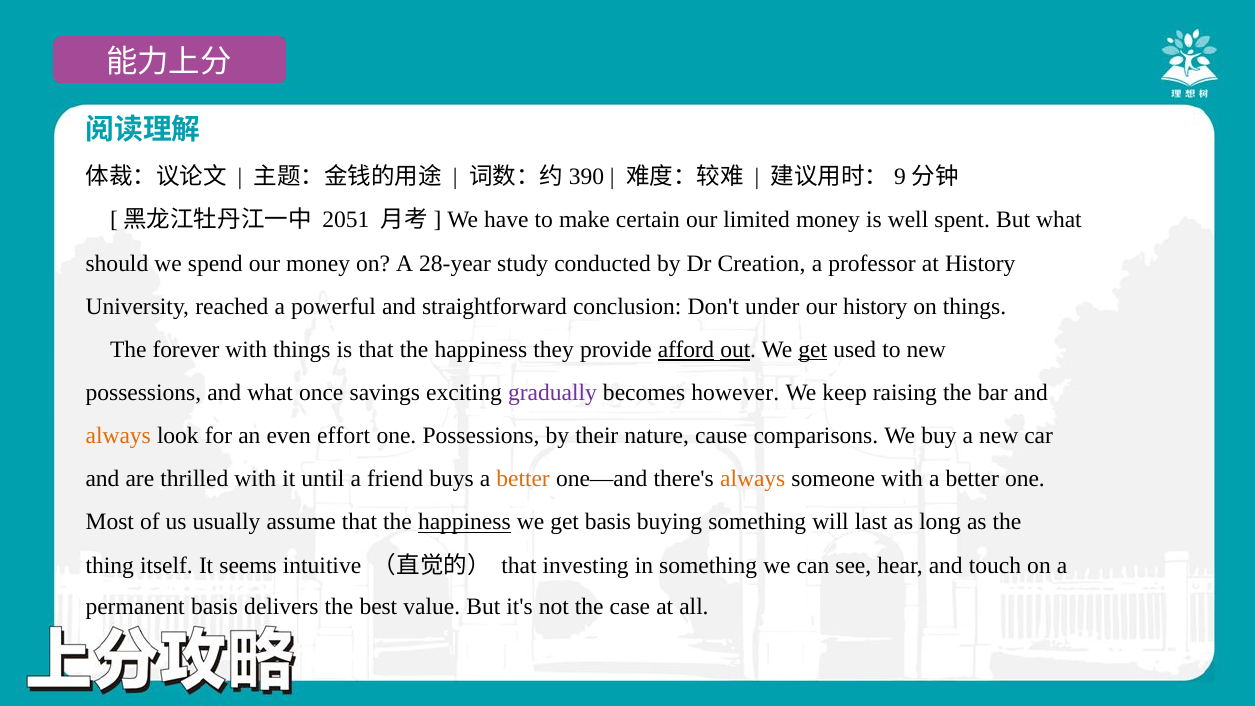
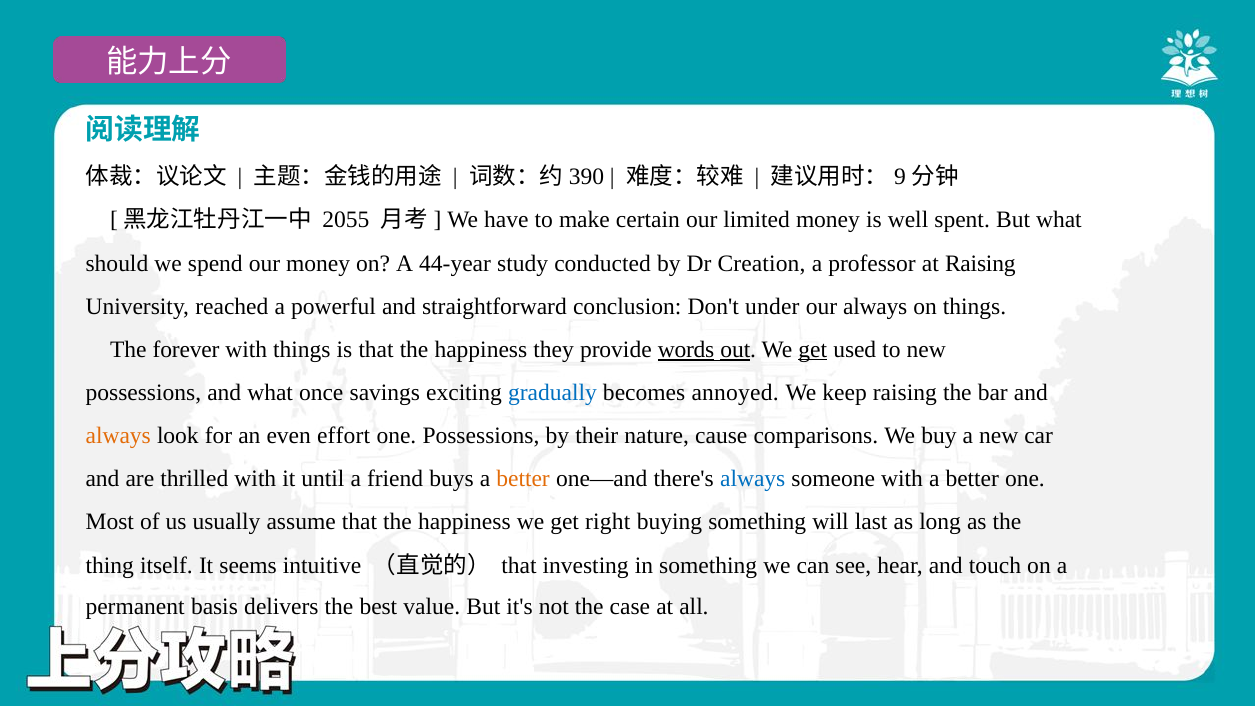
2051: 2051 -> 2055
28-year: 28-year -> 44-year
at History: History -> Raising
our history: history -> always
afford: afford -> words
gradually colour: purple -> blue
however: however -> annoyed
always at (753, 479) colour: orange -> blue
happiness at (464, 522) underline: present -> none
get basis: basis -> right
